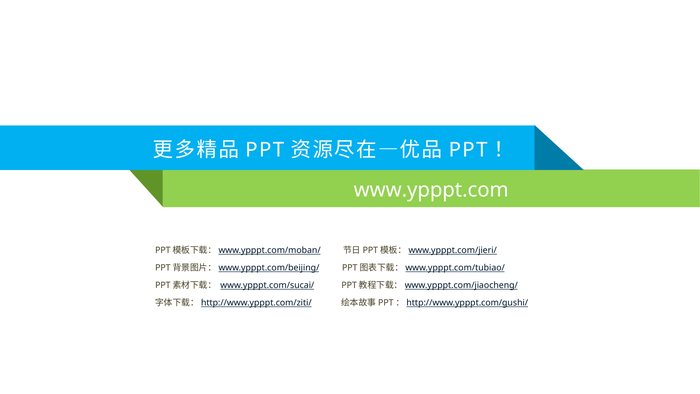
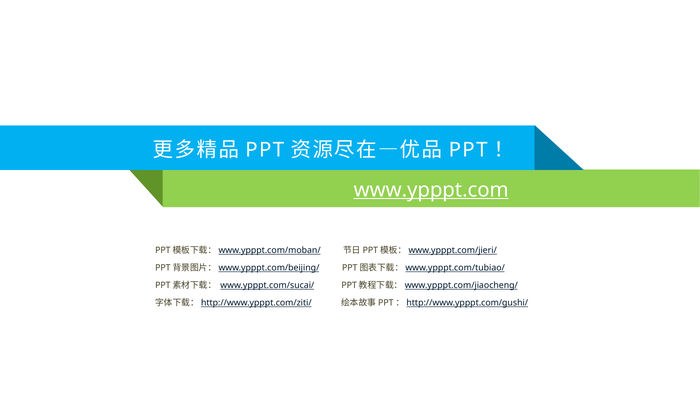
www.ypppt.com underline: none -> present
